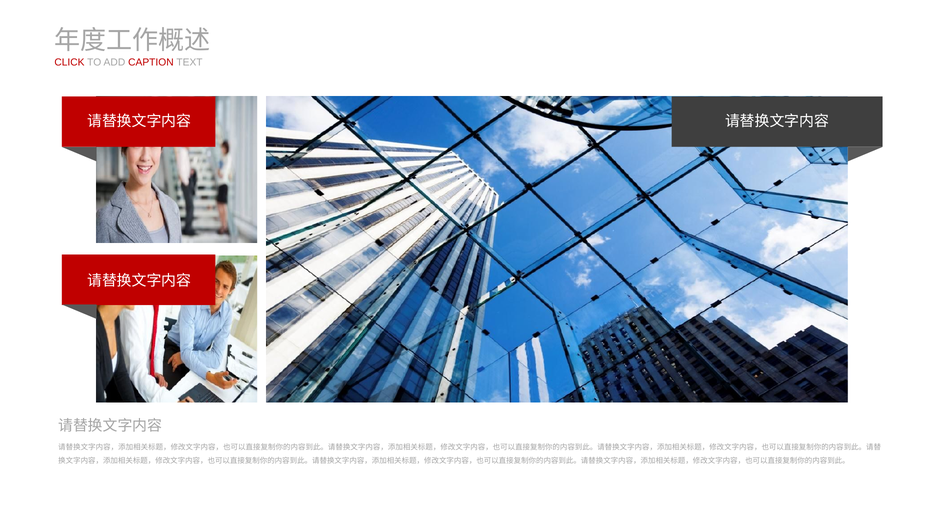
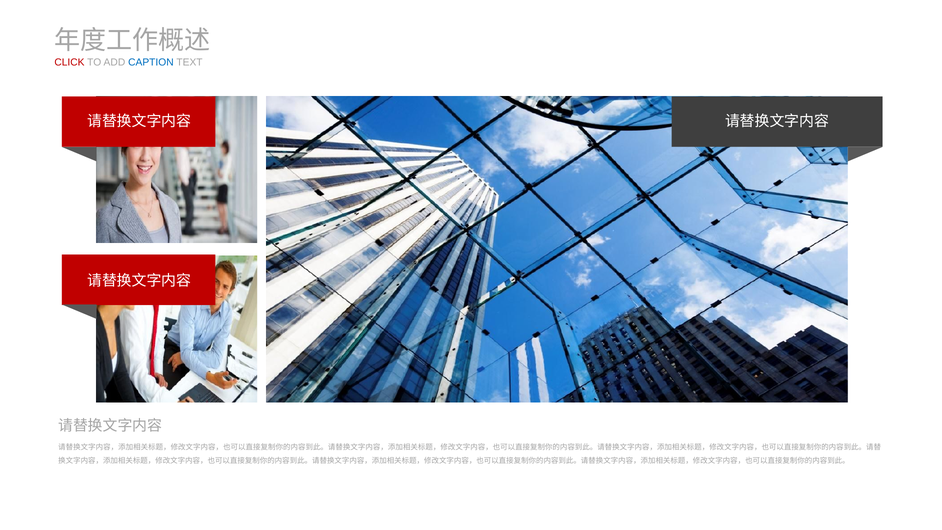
CAPTION colour: red -> blue
